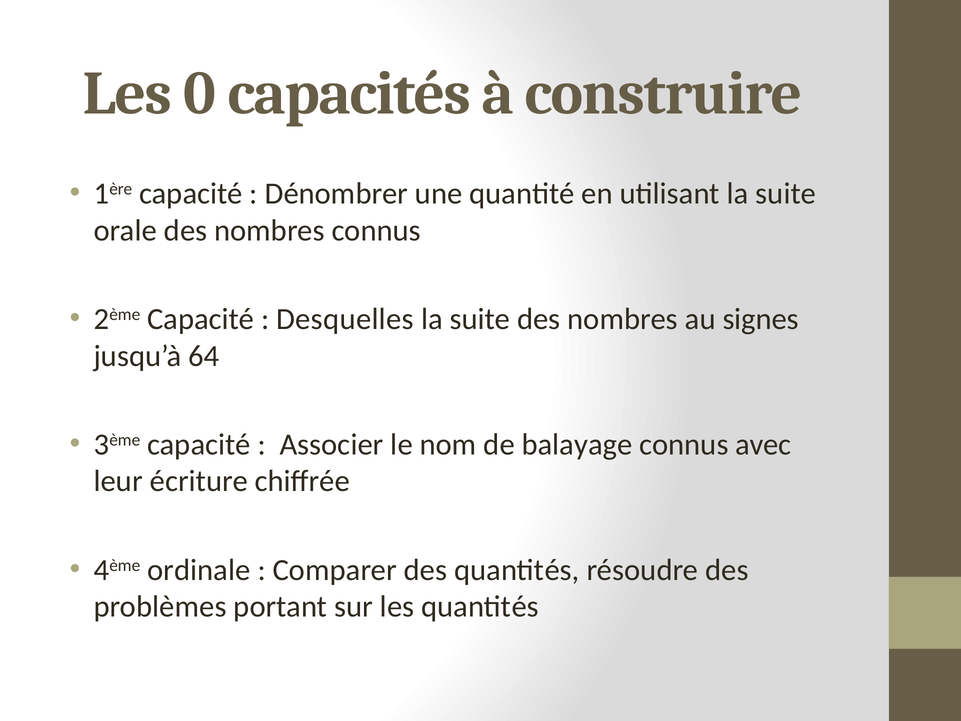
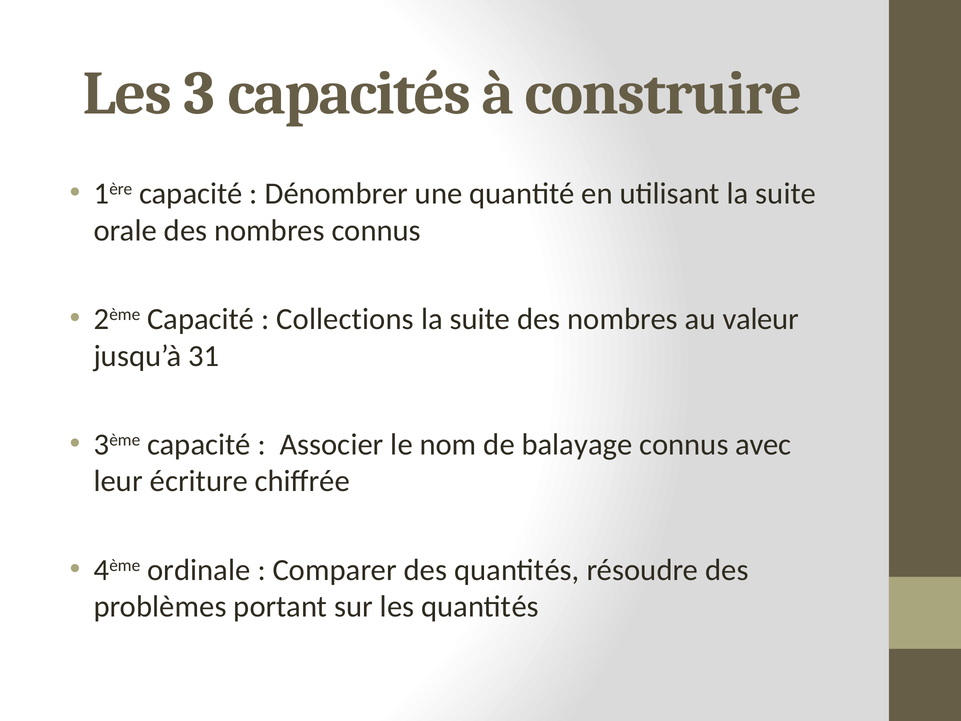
0: 0 -> 3
Desquelles: Desquelles -> Collections
signes: signes -> valeur
64: 64 -> 31
